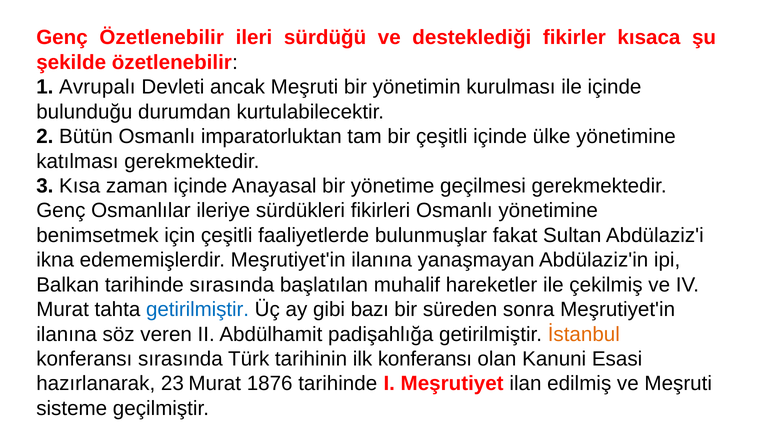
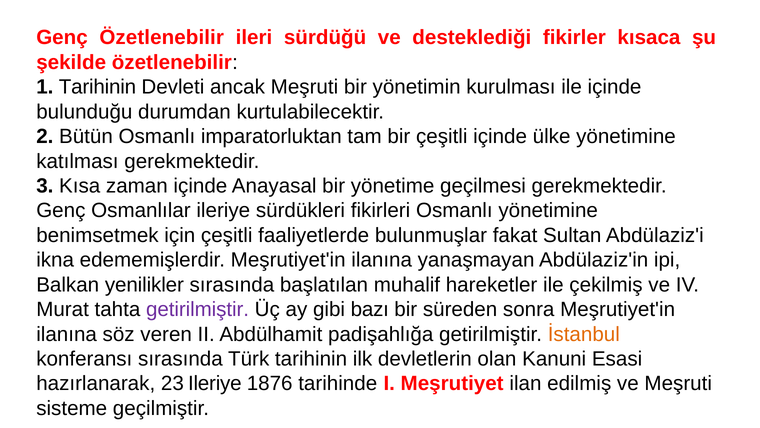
1 Avrupalı: Avrupalı -> Tarihinin
Balkan tarihinde: tarihinde -> yenilikler
getirilmiştir at (198, 309) colour: blue -> purple
ilk konferansı: konferansı -> devletlerin
23 Murat: Murat -> Ileriye
